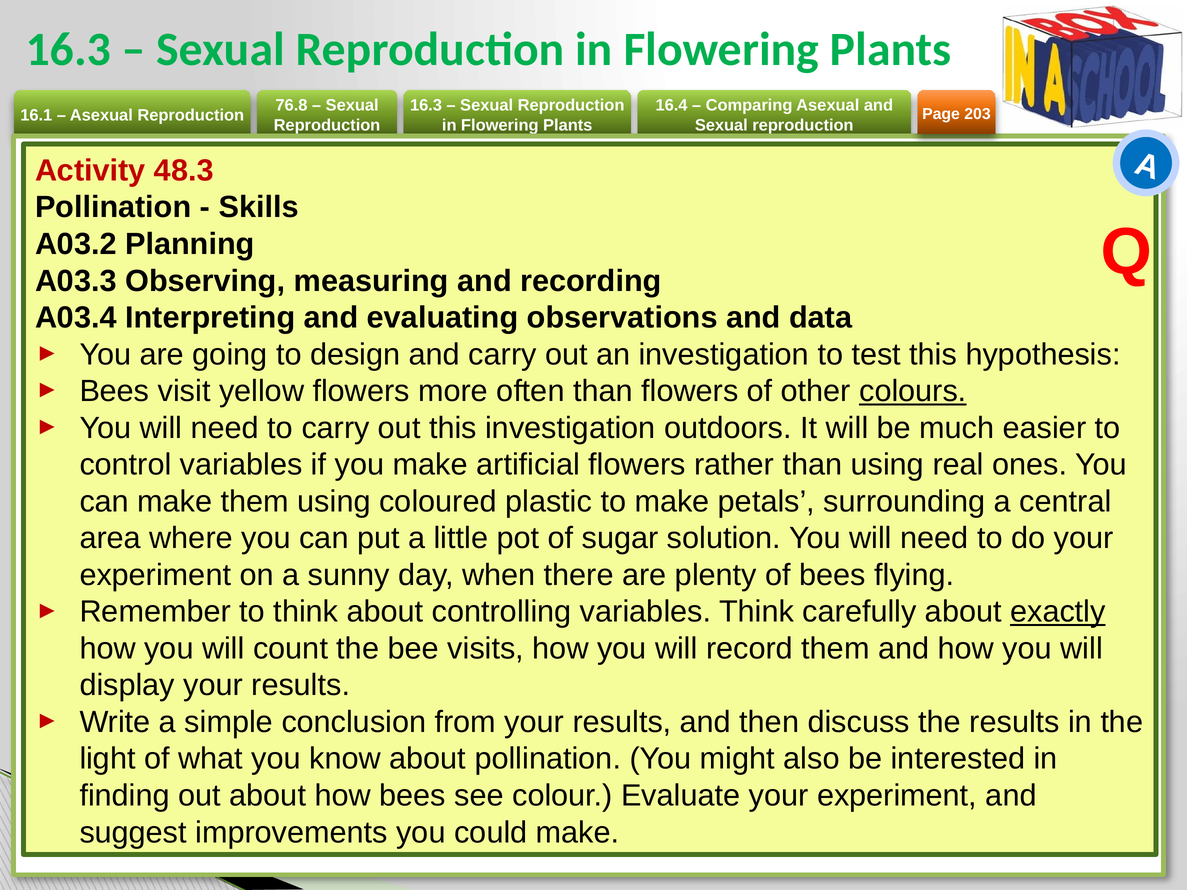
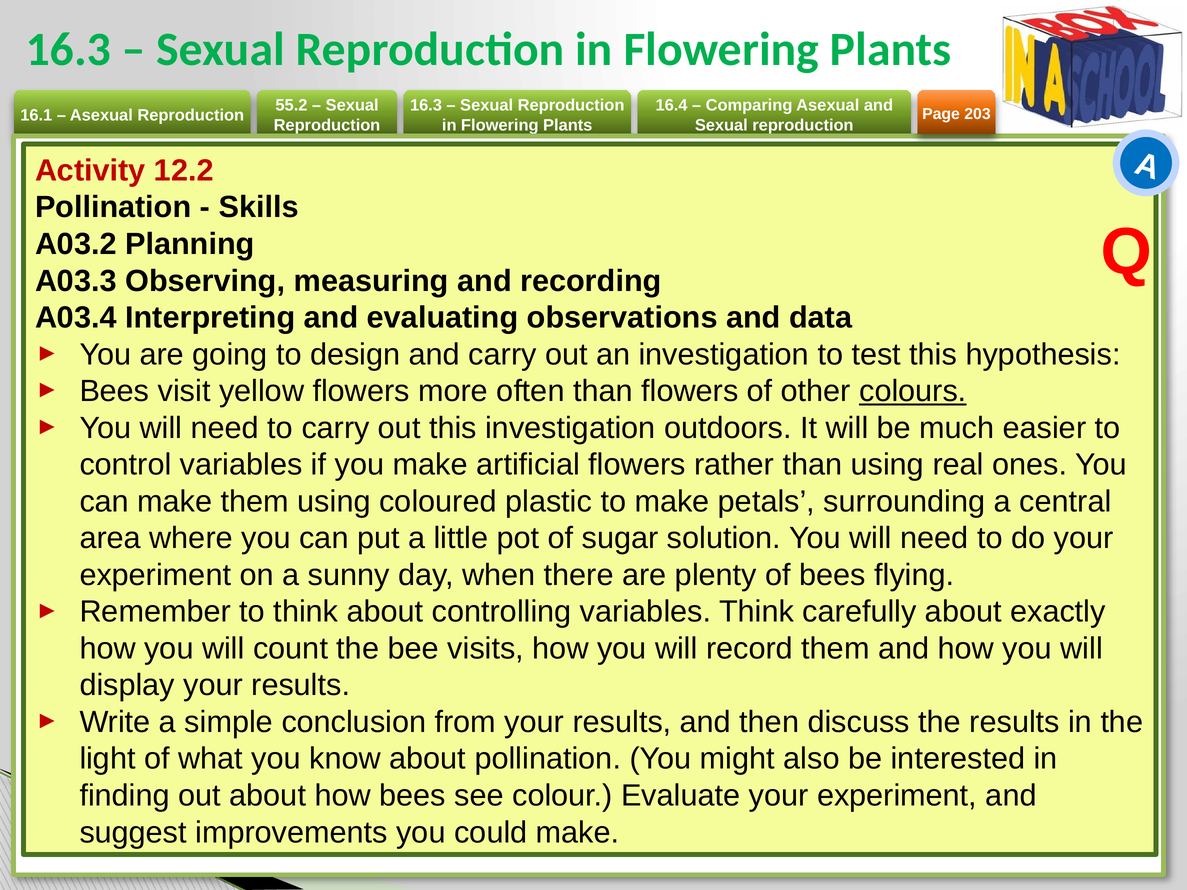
76.8: 76.8 -> 55.2
48.3: 48.3 -> 12.2
exactly underline: present -> none
